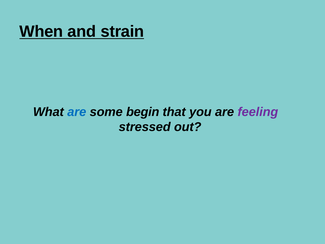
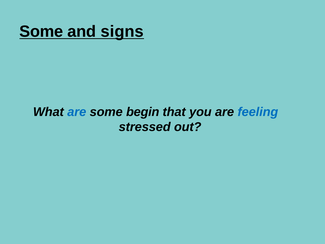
When at (41, 31): When -> Some
strain: strain -> signs
feeling colour: purple -> blue
